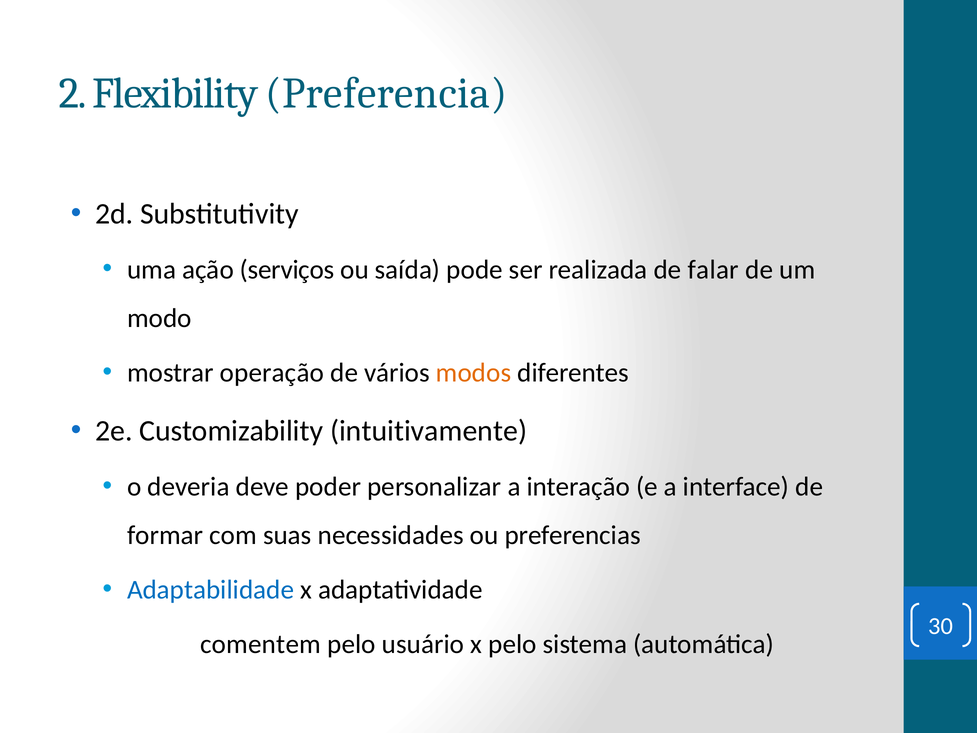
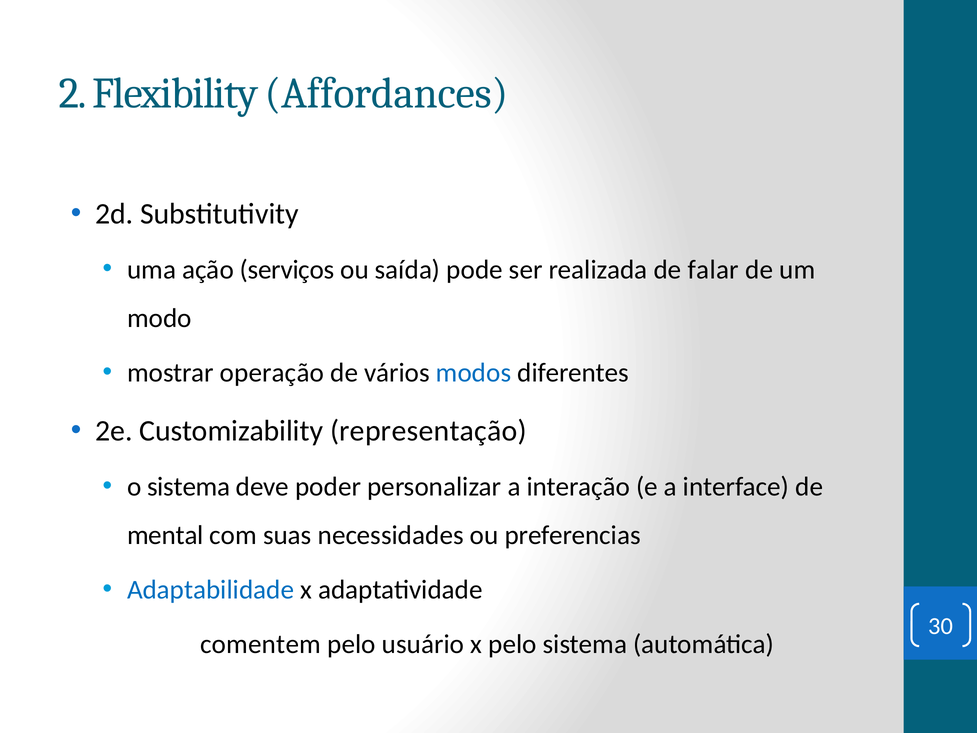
Preferencia: Preferencia -> Affordances
modos colour: orange -> blue
intuitivamente: intuitivamente -> representação
o deveria: deveria -> sistema
formar: formar -> mental
